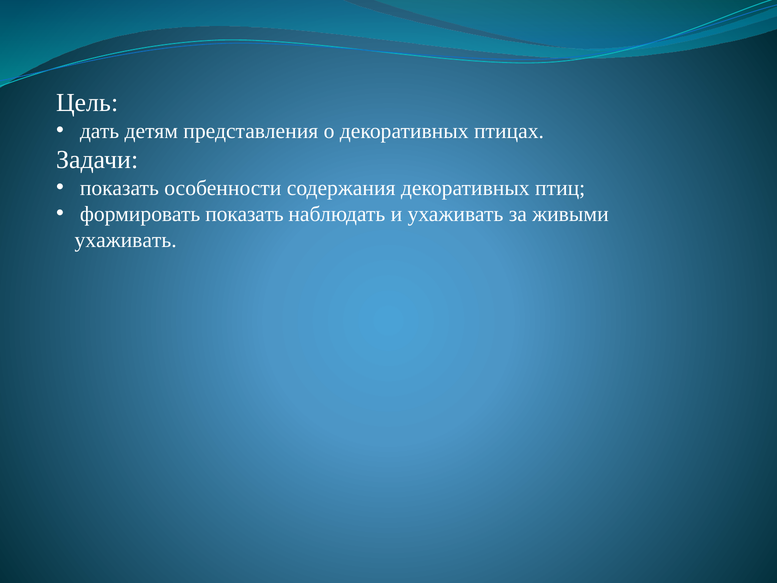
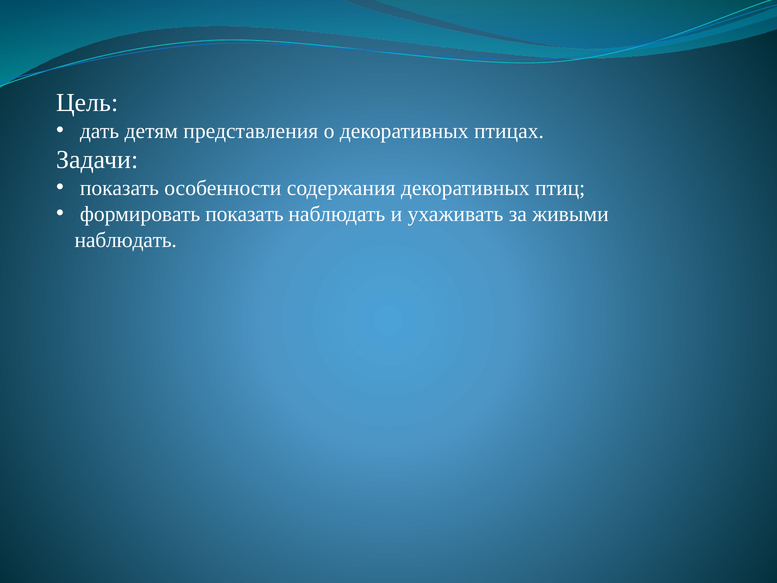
ухаживать at (126, 240): ухаживать -> наблюдать
